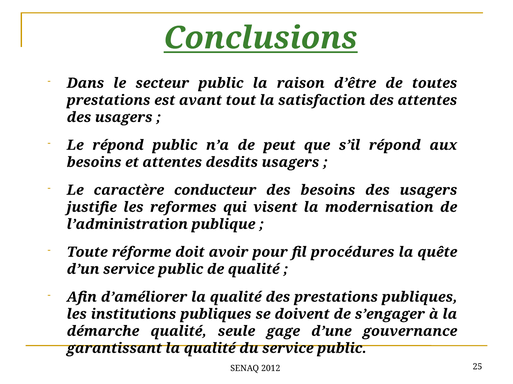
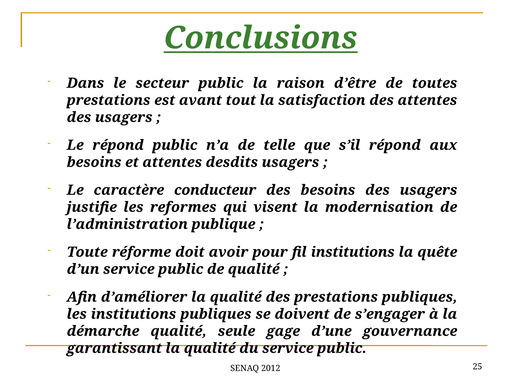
peut: peut -> telle
fil procédures: procédures -> institutions
